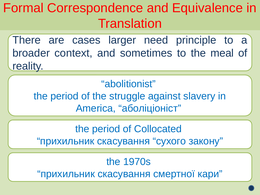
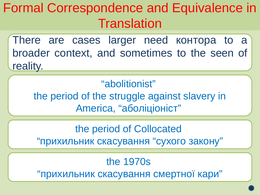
principle: principle -> контора
meal: meal -> seen
